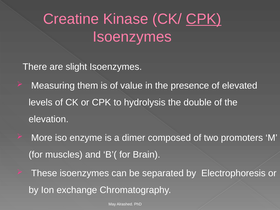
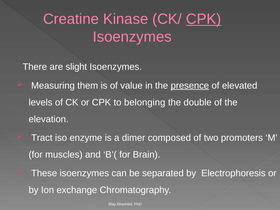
presence underline: none -> present
hydrolysis: hydrolysis -> belonging
More: More -> Tract
